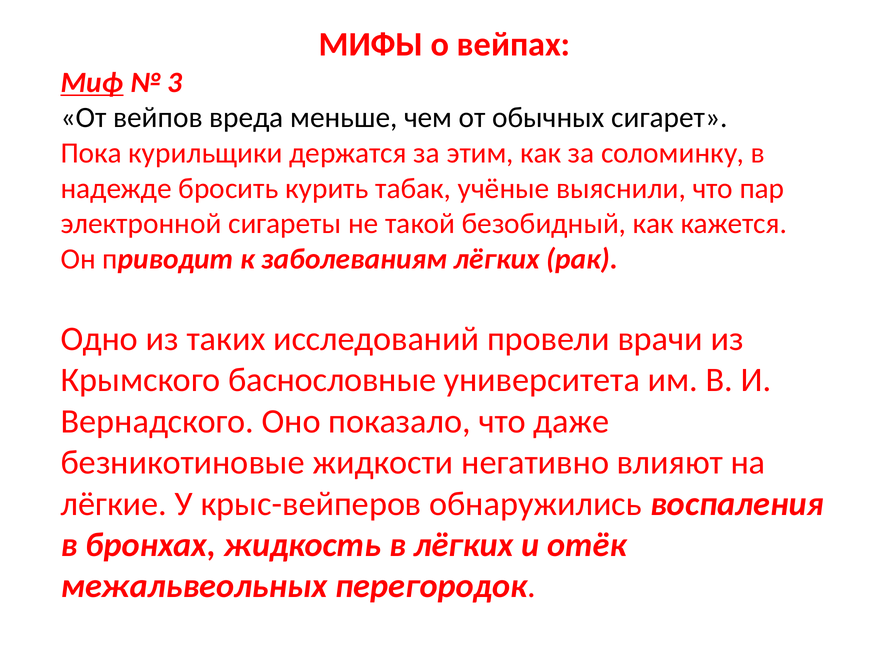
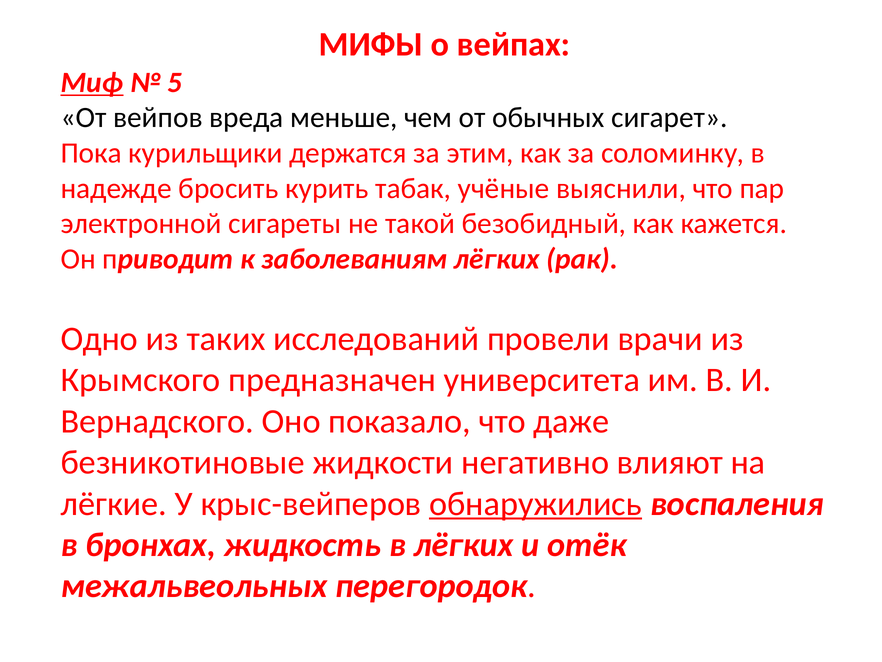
3: 3 -> 5
баснословные: баснословные -> предназначен
обнаружились underline: none -> present
